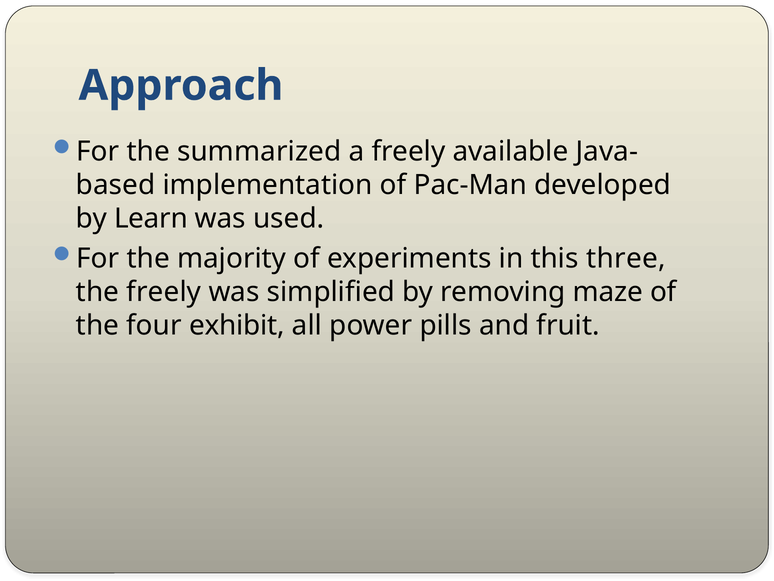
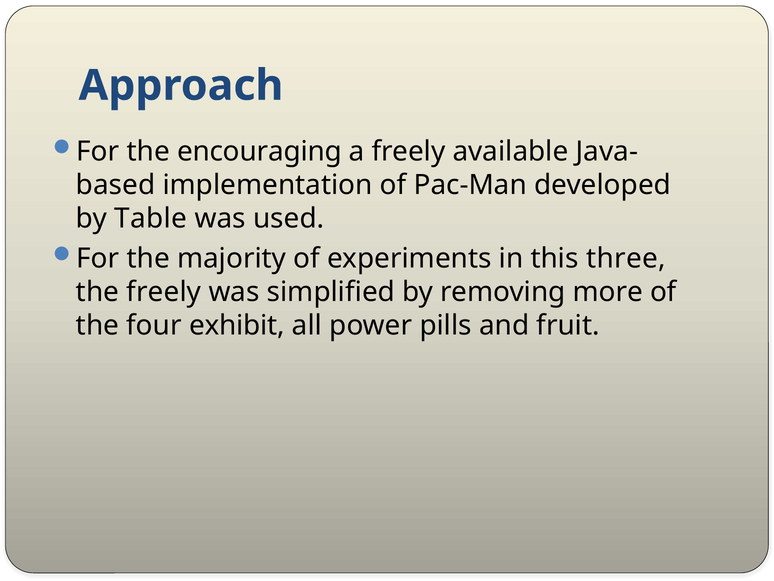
summarized: summarized -> encouraging
Learn: Learn -> Table
maze: maze -> more
